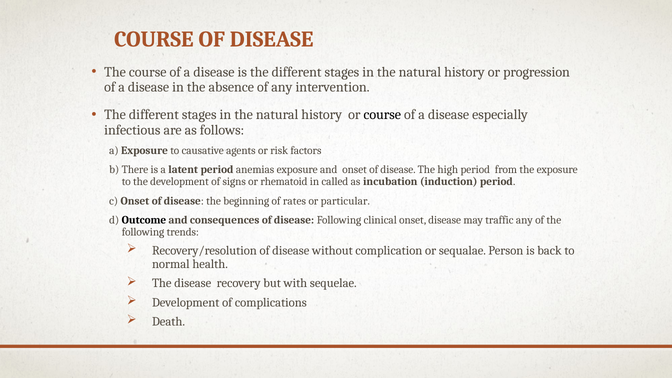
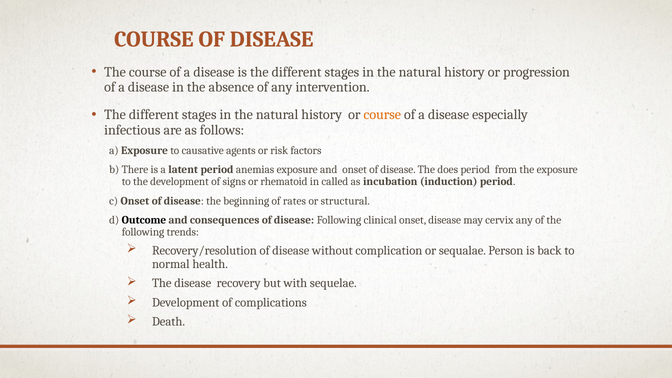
course at (382, 115) colour: black -> orange
high: high -> does
particular: particular -> structural
traffic: traffic -> cervix
